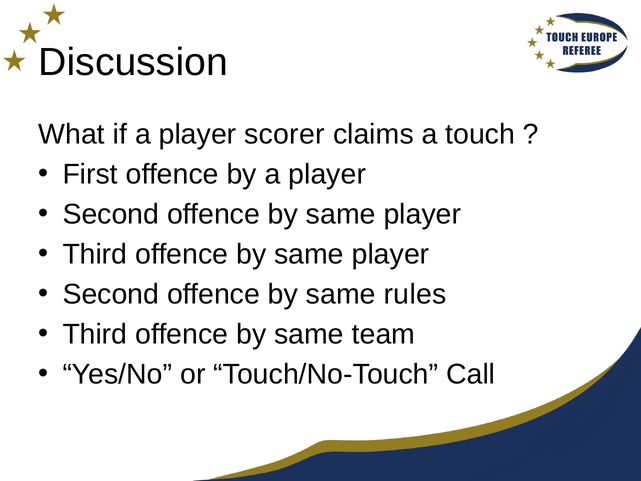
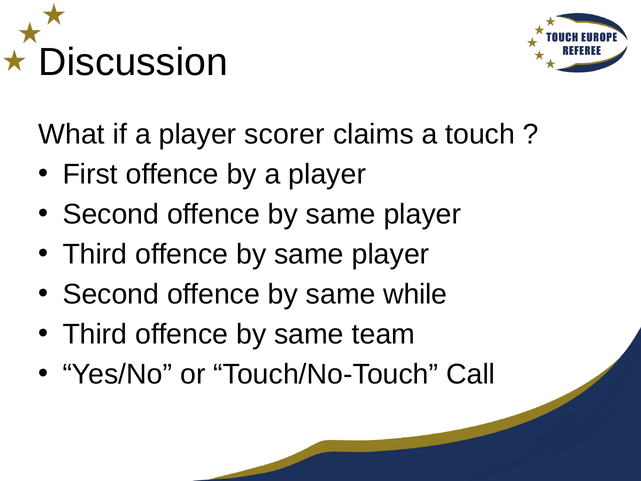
rules: rules -> while
